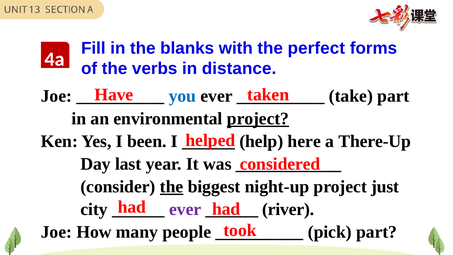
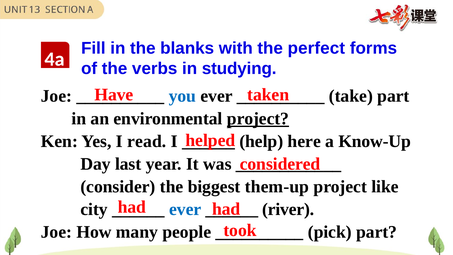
distance: distance -> studying
been: been -> read
There-Up: There-Up -> Know-Up
the at (172, 187) underline: present -> none
night-up: night-up -> them-up
just: just -> like
ever at (185, 209) colour: purple -> blue
